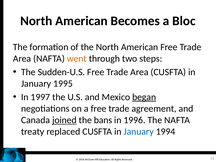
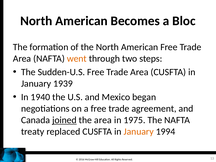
1995: 1995 -> 1939
1997: 1997 -> 1940
began underline: present -> none
the bans: bans -> area
1996: 1996 -> 1975
January at (139, 132) colour: blue -> orange
